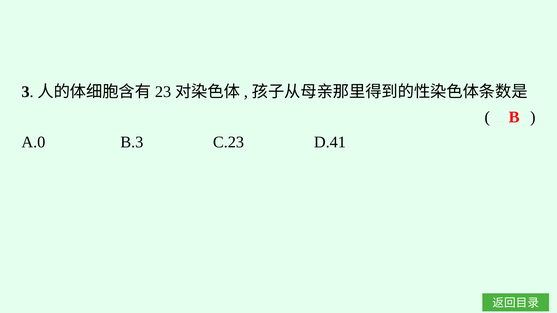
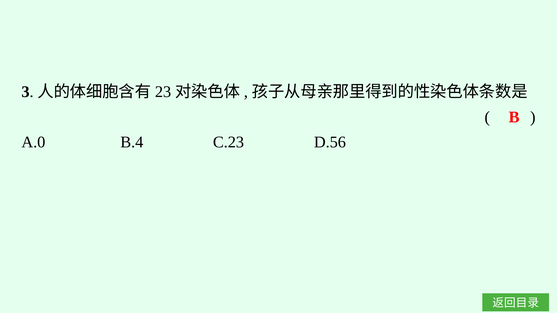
B.3: B.3 -> B.4
D.41: D.41 -> D.56
